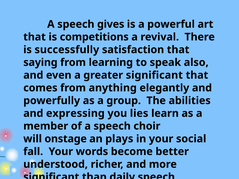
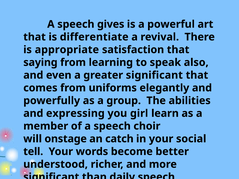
competitions: competitions -> differentiate
successfully: successfully -> appropriate
anything: anything -> uniforms
lies: lies -> girl
plays: plays -> catch
fall: fall -> tell
